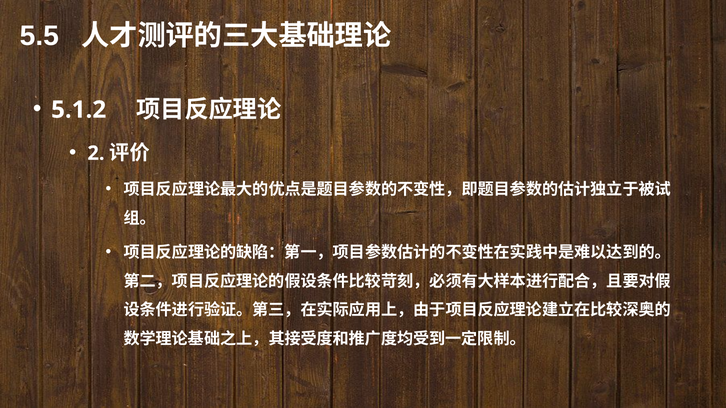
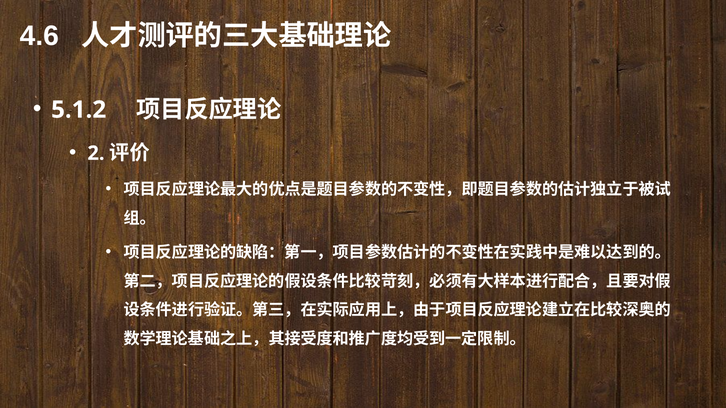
5.5: 5.5 -> 4.6
